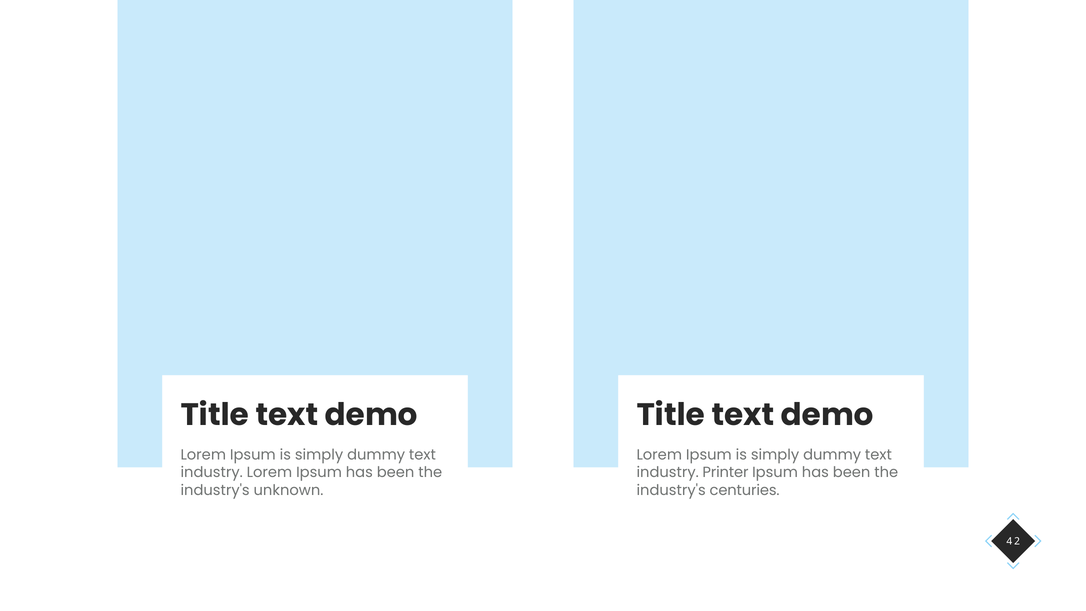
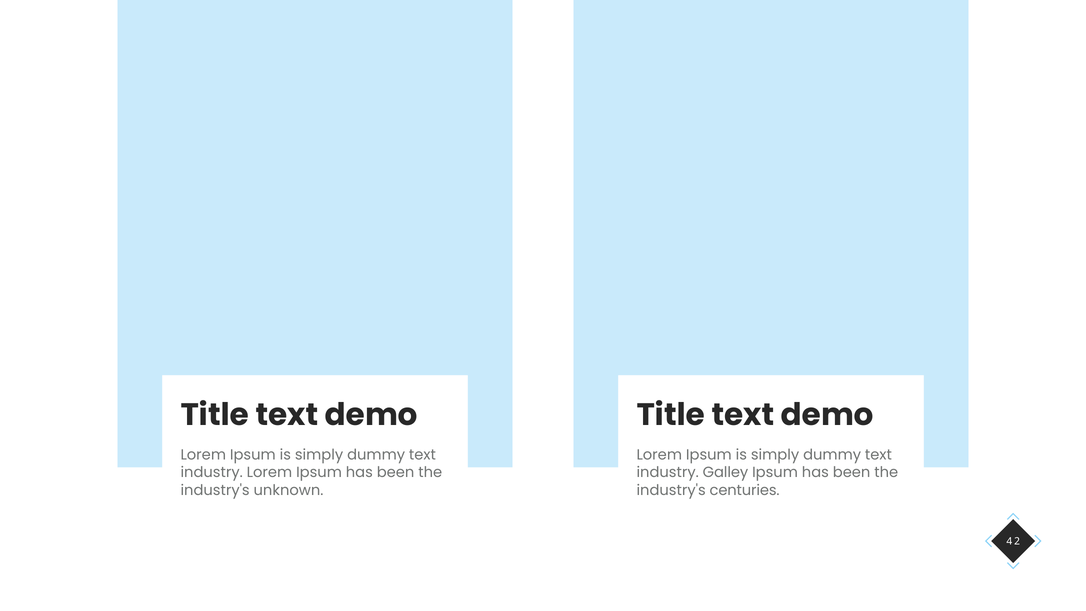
Printer: Printer -> Galley
